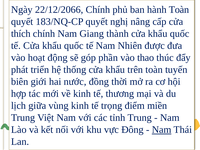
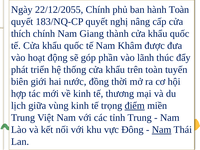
22/12/2066: 22/12/2066 -> 22/12/2055
Nhiên: Nhiên -> Khâm
thao: thao -> lãnh
điểm underline: none -> present
